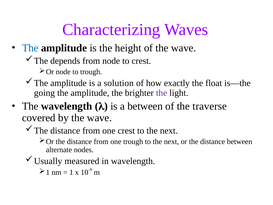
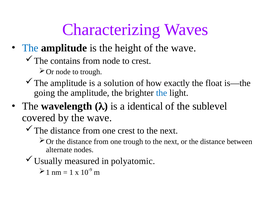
depends: depends -> contains
the at (162, 93) colour: purple -> blue
a between: between -> identical
traverse: traverse -> sublevel
in wavelength: wavelength -> polyatomic
